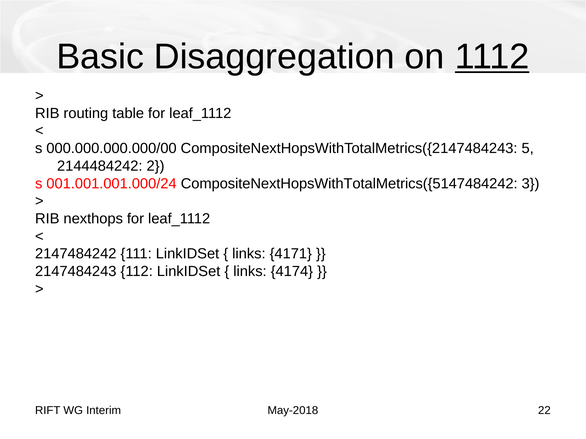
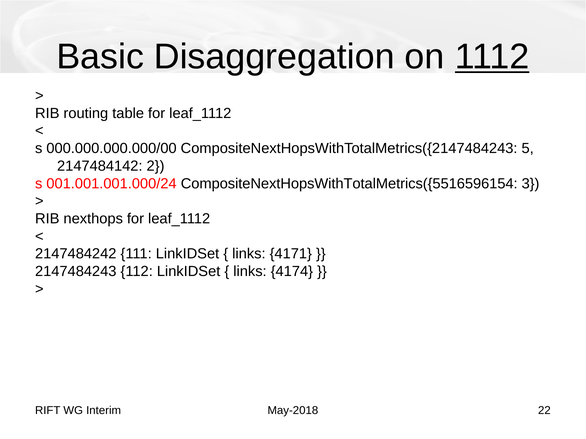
2144484242: 2144484242 -> 2147484142
CompositeNextHopsWithTotalMetrics({5147484242: CompositeNextHopsWithTotalMetrics({5147484242 -> CompositeNextHopsWithTotalMetrics({5516596154
